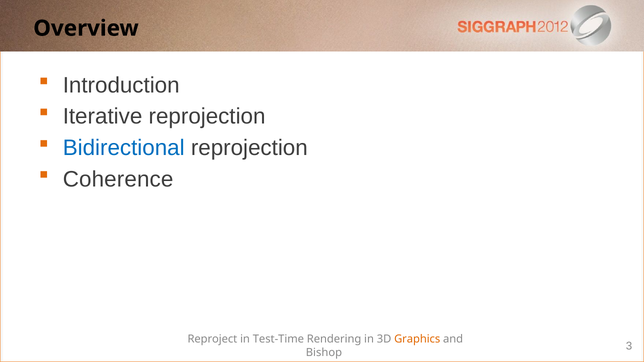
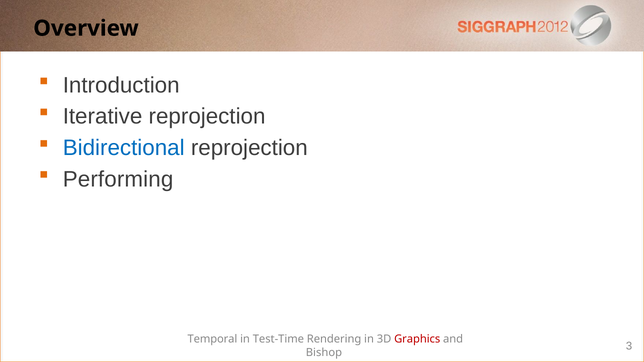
Coherence: Coherence -> Performing
Reproject: Reproject -> Temporal
Graphics colour: orange -> red
